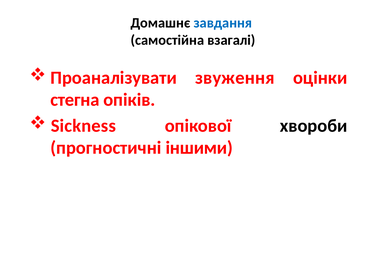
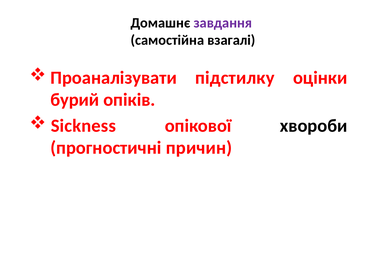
завдання colour: blue -> purple
звуження: звуження -> підстилку
стегна: стегна -> бурий
іншими: іншими -> причин
